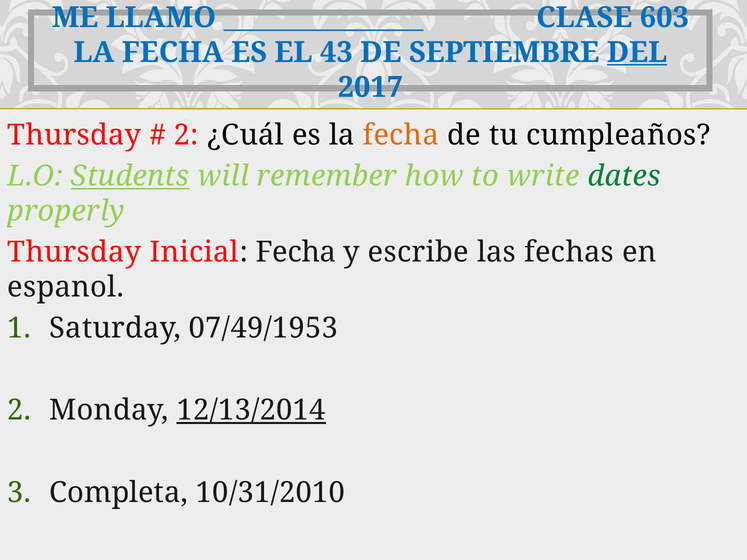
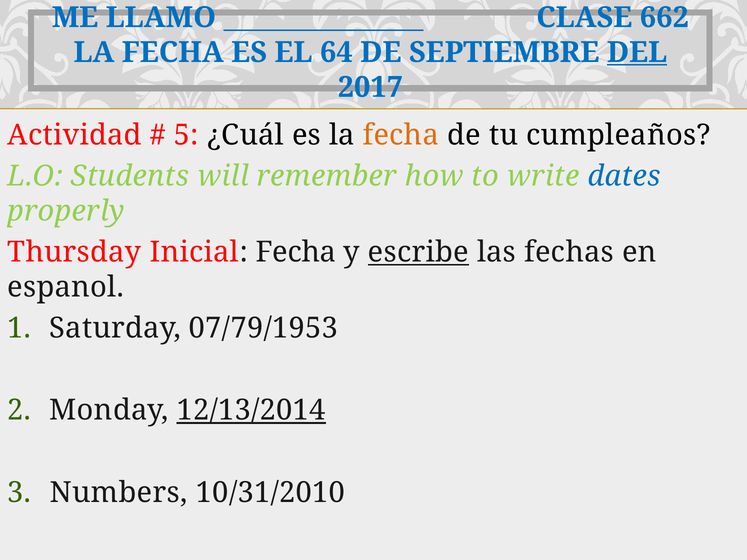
603: 603 -> 662
43: 43 -> 64
Thursday at (74, 135): Thursday -> Actividad
2 at (186, 135): 2 -> 5
Students underline: present -> none
dates colour: green -> blue
escribe underline: none -> present
07/49/1953: 07/49/1953 -> 07/79/1953
Completa: Completa -> Numbers
